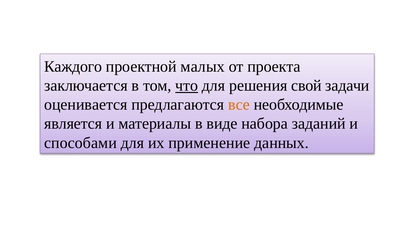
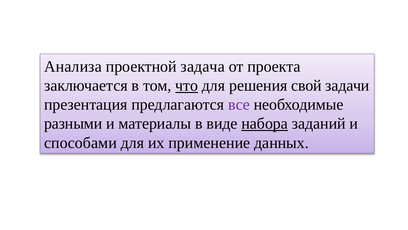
Каждого: Каждого -> Анализа
малых: малых -> задача
оценивается: оценивается -> презентация
все colour: orange -> purple
является: является -> разными
набора underline: none -> present
